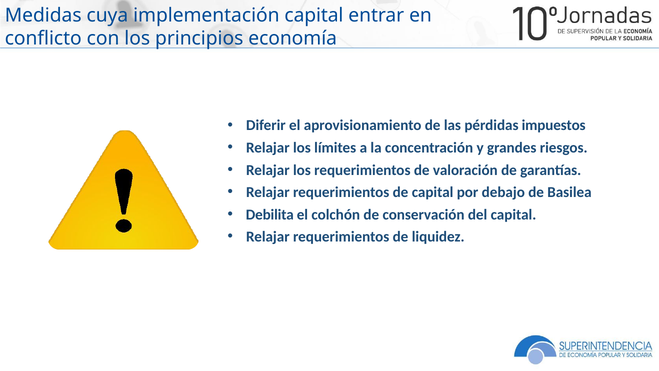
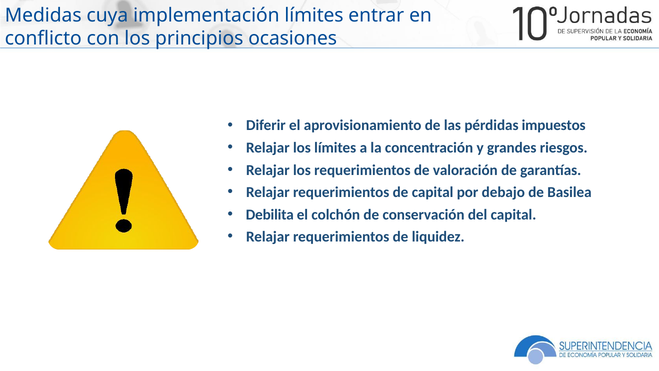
implementación capital: capital -> límites
economía: economía -> ocasiones
